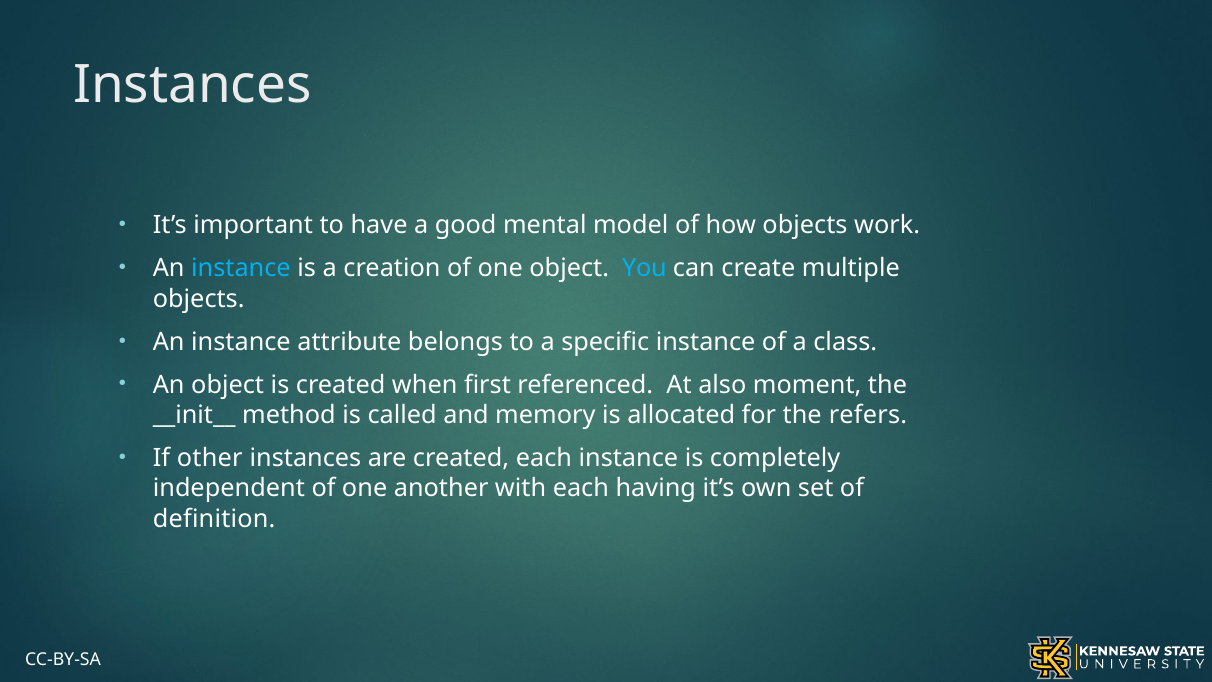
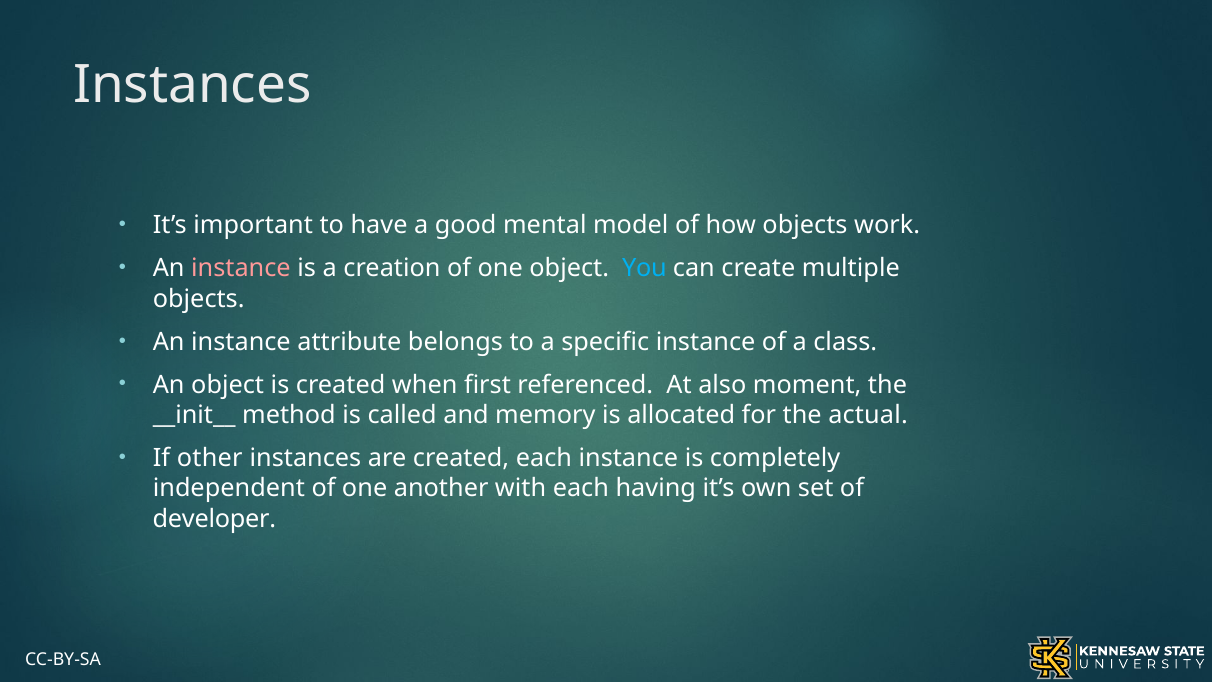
instance at (241, 269) colour: light blue -> pink
refers: refers -> actual
definition: definition -> developer
